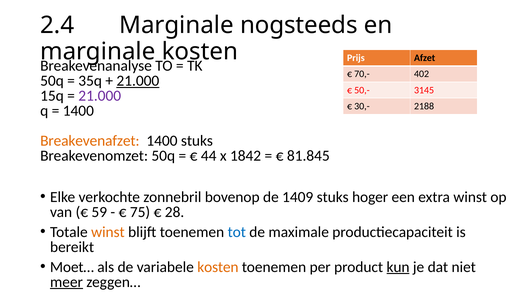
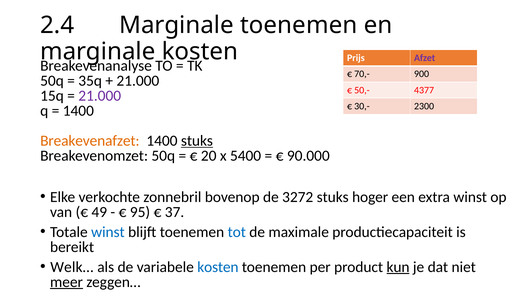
Marginale nogsteeds: nogsteeds -> toenemen
Afzet colour: black -> purple
402: 402 -> 900
21.000 at (138, 81) underline: present -> none
3145: 3145 -> 4377
2188: 2188 -> 2300
stuks at (197, 140) underline: none -> present
44: 44 -> 20
1842: 1842 -> 5400
81.845: 81.845 -> 90.000
1409: 1409 -> 3272
59: 59 -> 49
75: 75 -> 95
28: 28 -> 37
winst at (108, 232) colour: orange -> blue
Moet…: Moet… -> Welk…
kosten at (218, 266) colour: orange -> blue
